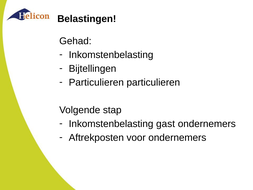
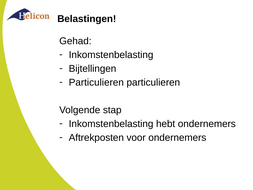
gast: gast -> hebt
